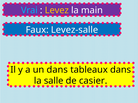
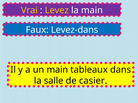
Vrai colour: light blue -> yellow
Levez-salle: Levez-salle -> Levez-dans
un dans: dans -> main
